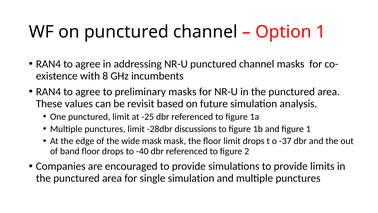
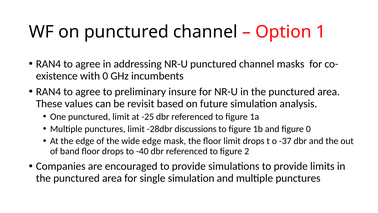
with 8: 8 -> 0
preliminary masks: masks -> insure
figure 1: 1 -> 0
wide mask: mask -> edge
